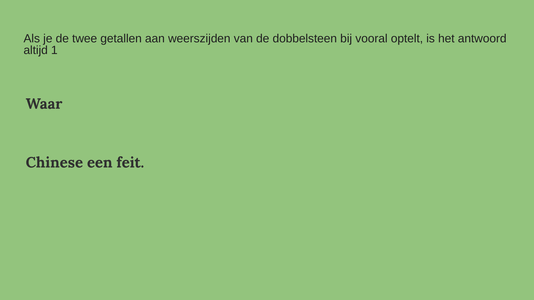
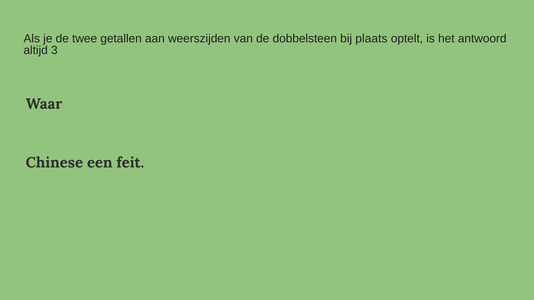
vooral: vooral -> plaats
1: 1 -> 3
